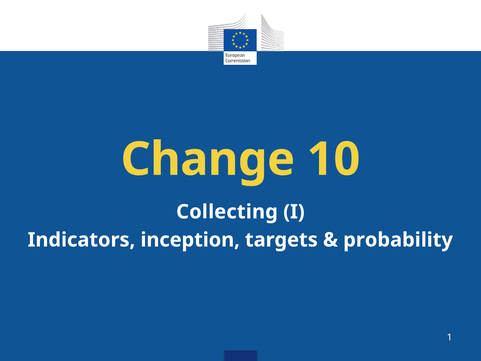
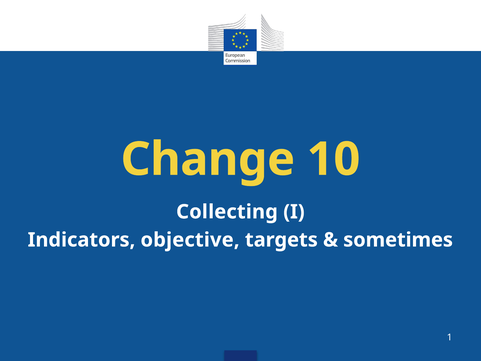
inception: inception -> objective
probability: probability -> sometimes
